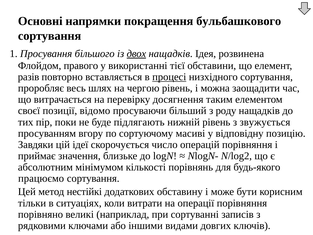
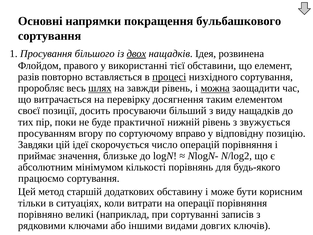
шлях underline: none -> present
чергою: чергою -> завжди
можна underline: none -> present
відомо: відомо -> досить
роду: роду -> виду
підлягають: підлягають -> практичної
масиві: масиві -> вправо
нестійкі: нестійкі -> старшій
